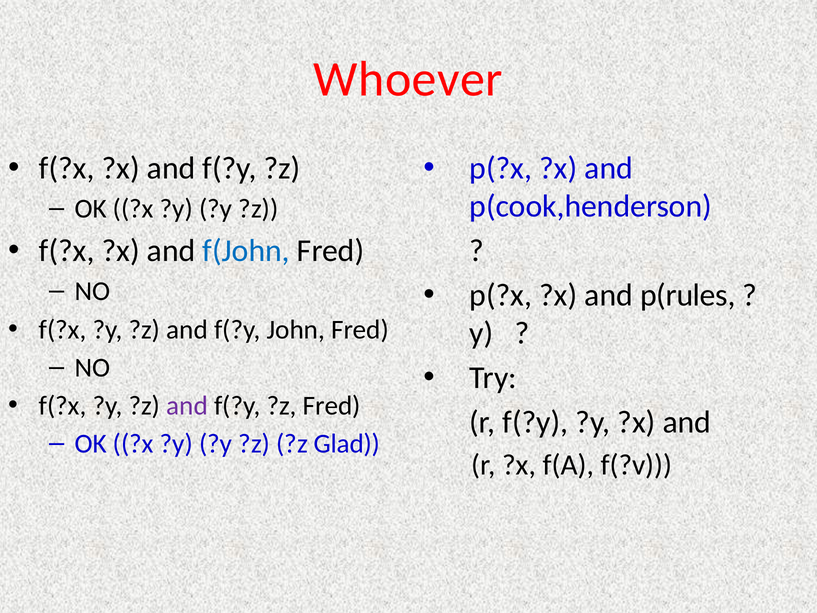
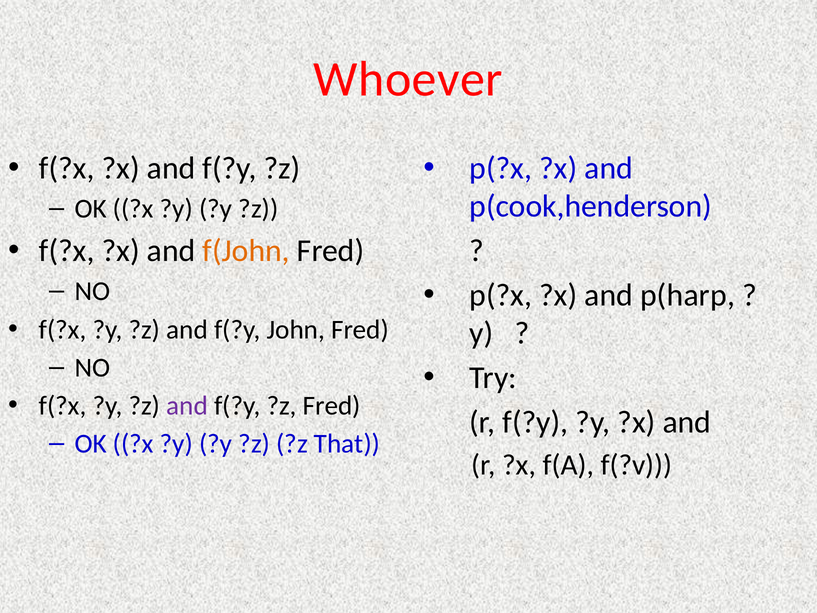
f(John colour: blue -> orange
p(rules: p(rules -> p(harp
Glad: Glad -> That
